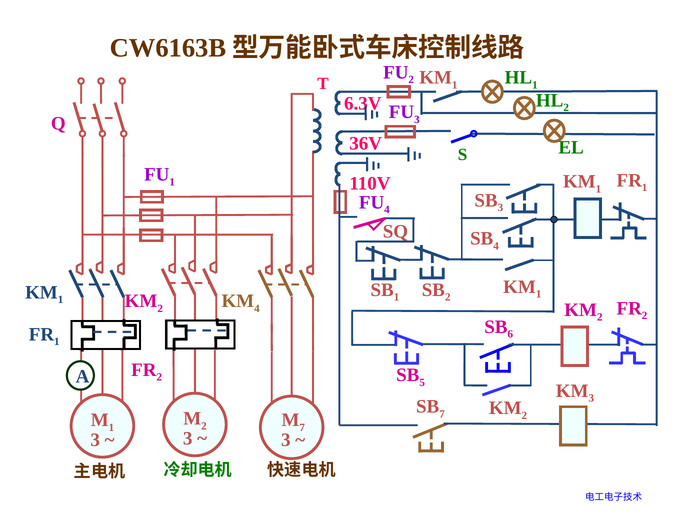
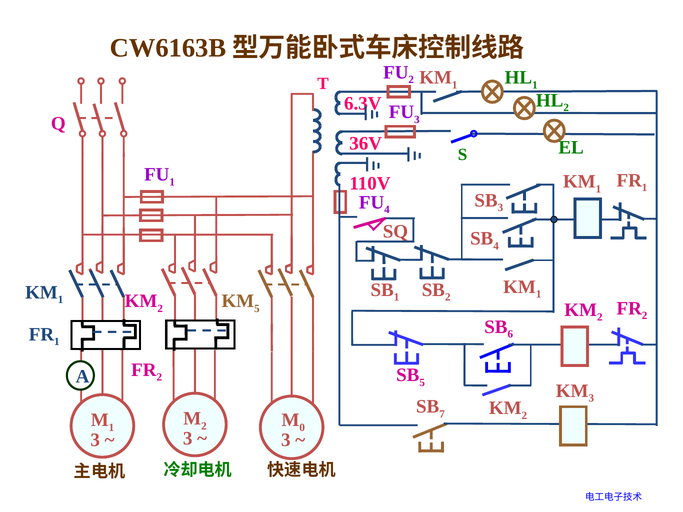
4 at (257, 309): 4 -> 5
7 at (302, 428): 7 -> 0
